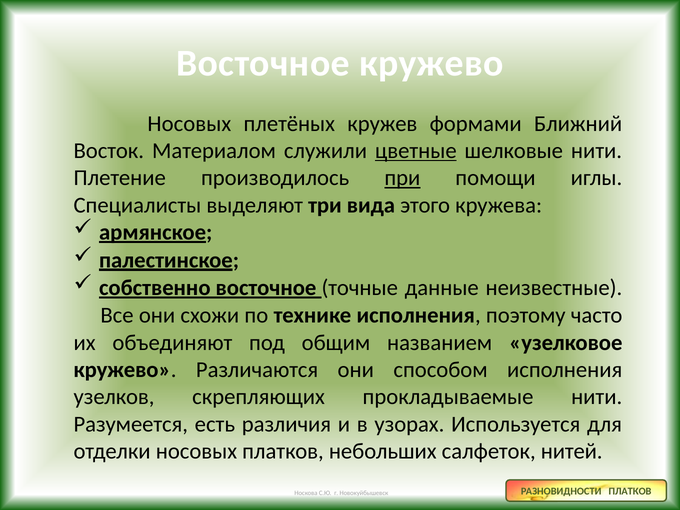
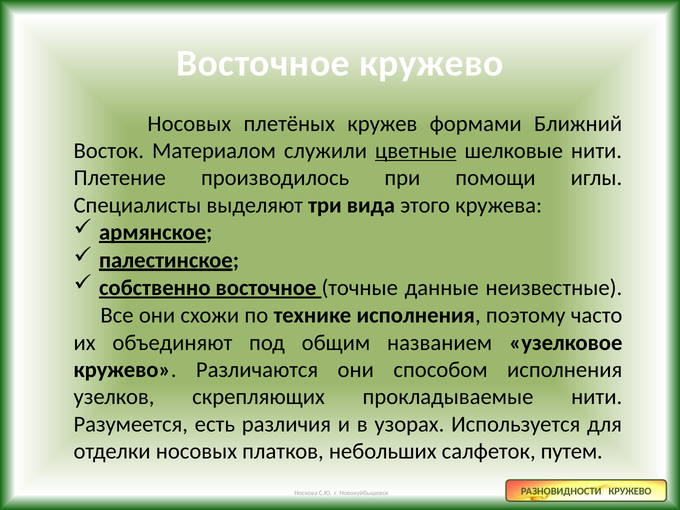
при underline: present -> none
нитей: нитей -> путем
РАЗНОВИДНОСТИ ПЛАТКОВ: ПЛАТКОВ -> КРУЖЕВО
